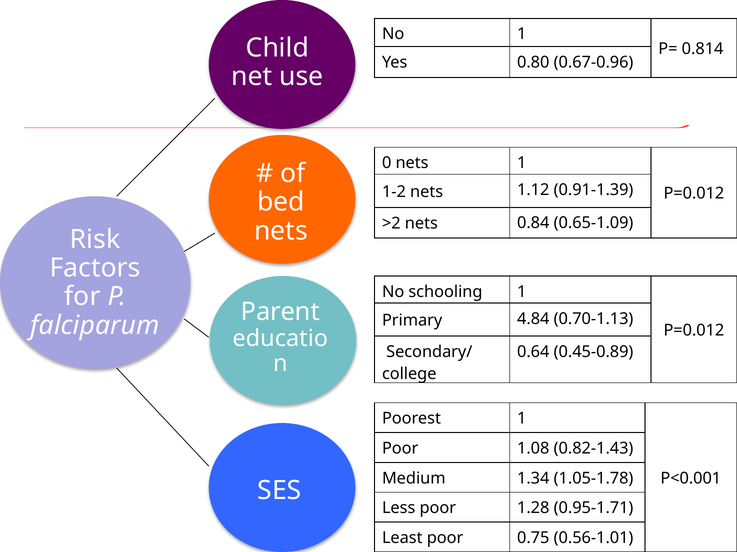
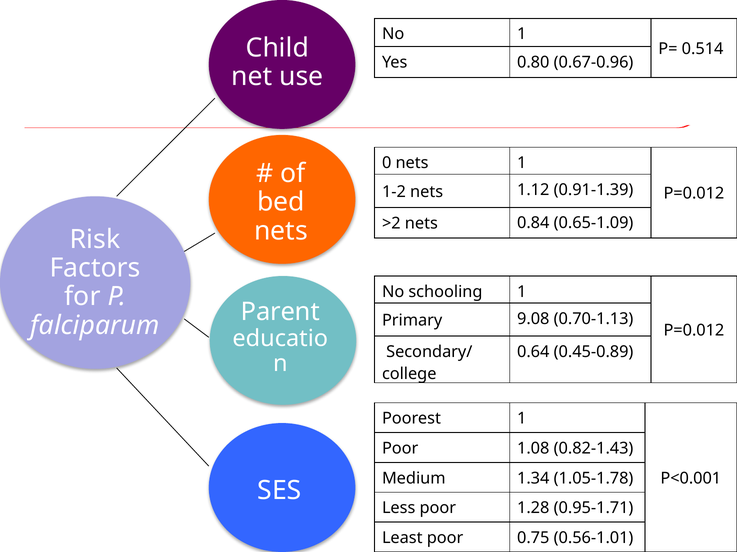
0.814: 0.814 -> 0.514
4.84: 4.84 -> 9.08
